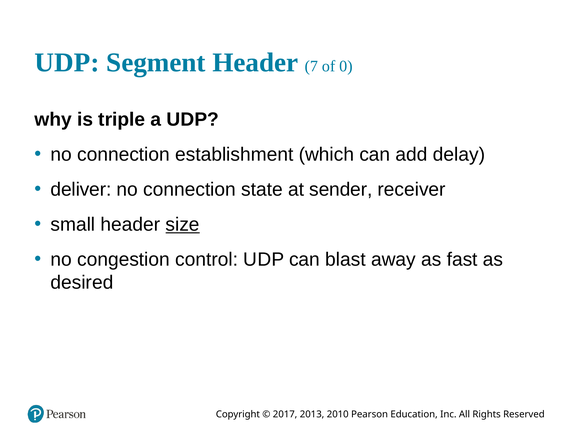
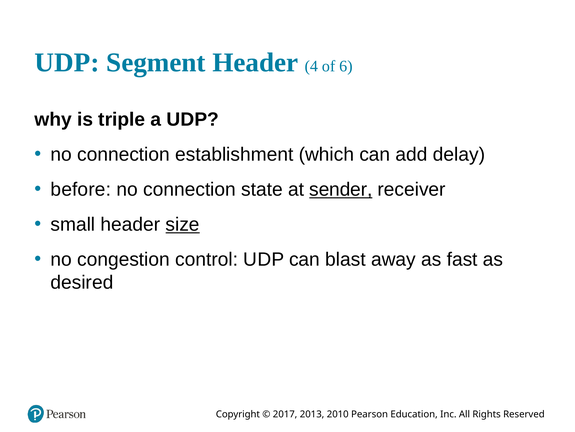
7: 7 -> 4
0: 0 -> 6
deliver: deliver -> before
sender underline: none -> present
